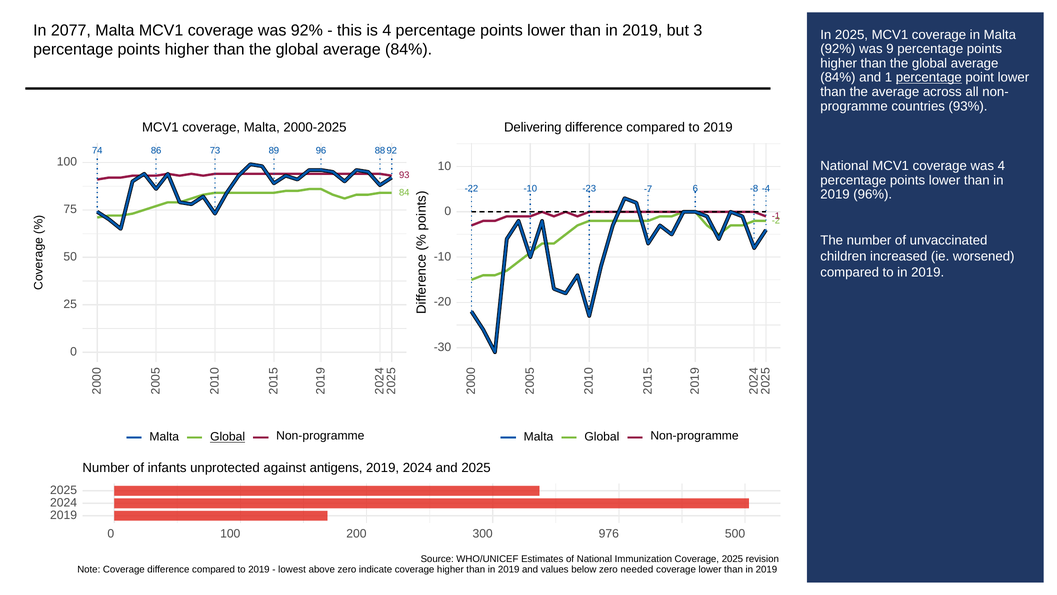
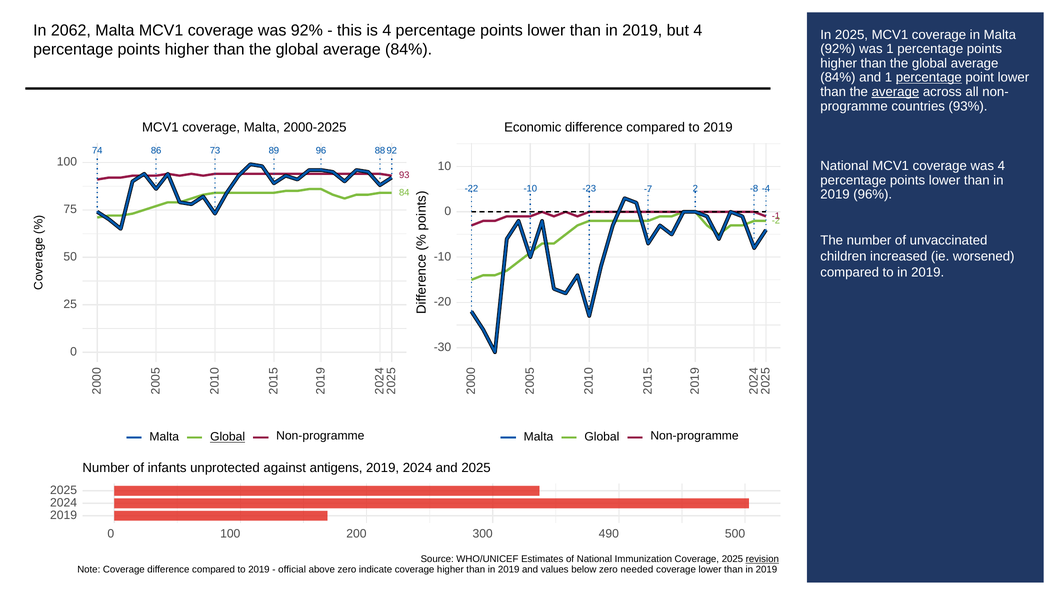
2077: 2077 -> 2062
but 3: 3 -> 4
was 9: 9 -> 1
average at (895, 92) underline: none -> present
Delivering: Delivering -> Economic
-7 6: 6 -> 2
976: 976 -> 490
revision at (762, 559) underline: none -> present
lowest: lowest -> official
